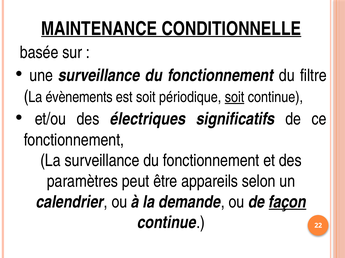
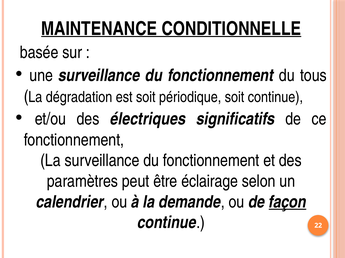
filtre: filtre -> tous
évènements: évènements -> dégradation
soit at (235, 97) underline: present -> none
appareils: appareils -> éclairage
